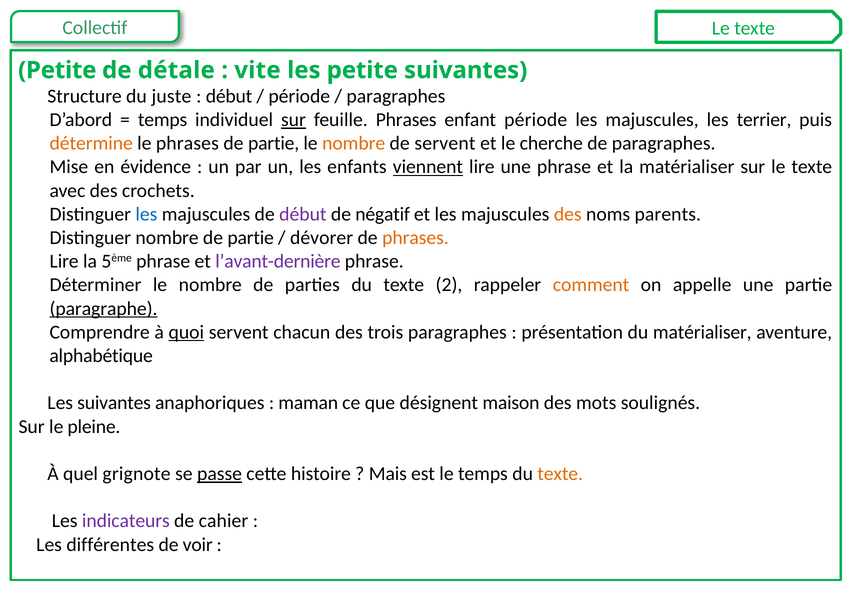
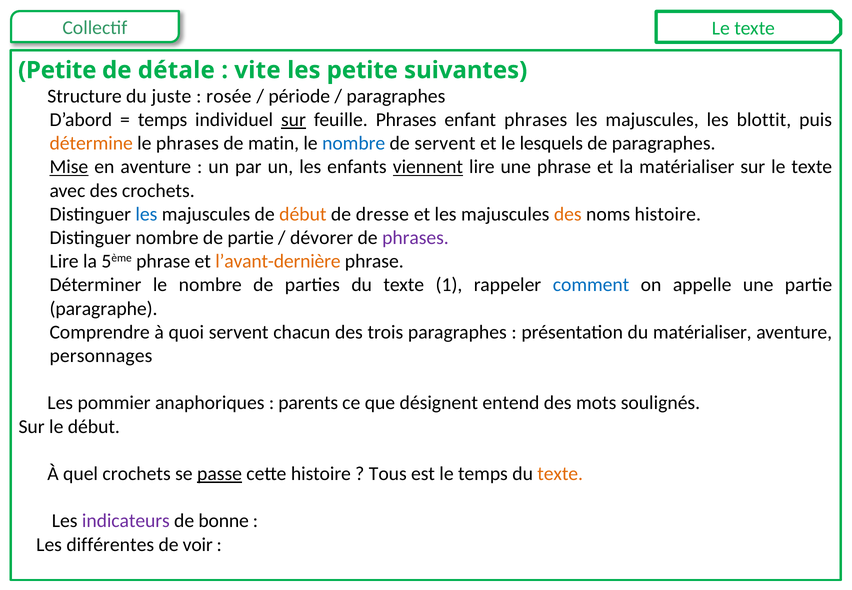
début at (229, 96): début -> rosée
enfant période: période -> phrases
terrier: terrier -> blottit
partie at (274, 143): partie -> matin
nombre at (354, 143) colour: orange -> blue
cherche: cherche -> lesquels
Mise underline: none -> present
en évidence: évidence -> aventure
début at (303, 214) colour: purple -> orange
négatif: négatif -> dresse
noms parents: parents -> histoire
phrases at (415, 238) colour: orange -> purple
l’avant-dernière colour: purple -> orange
2: 2 -> 1
comment colour: orange -> blue
paragraphe underline: present -> none
quoi underline: present -> none
alphabétique: alphabétique -> personnages
suivantes at (114, 403): suivantes -> pommier
maman: maman -> parents
maison: maison -> entend
le pleine: pleine -> début
quel grignote: grignote -> crochets
Mais: Mais -> Tous
cahier: cahier -> bonne
